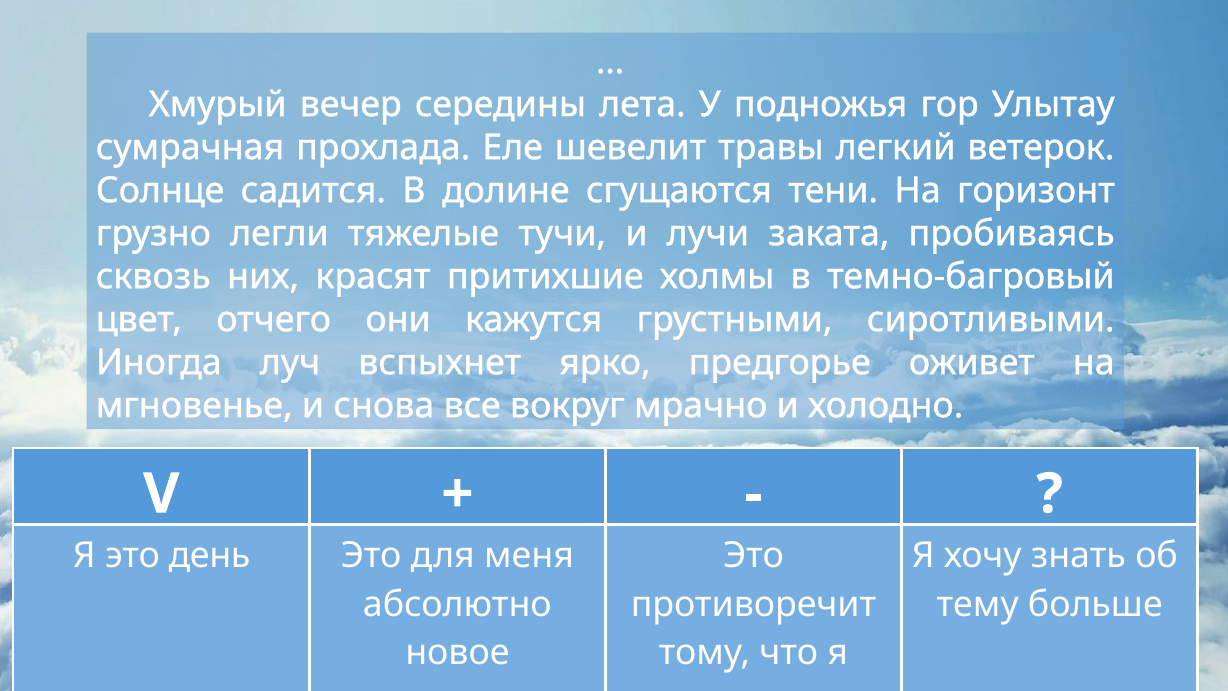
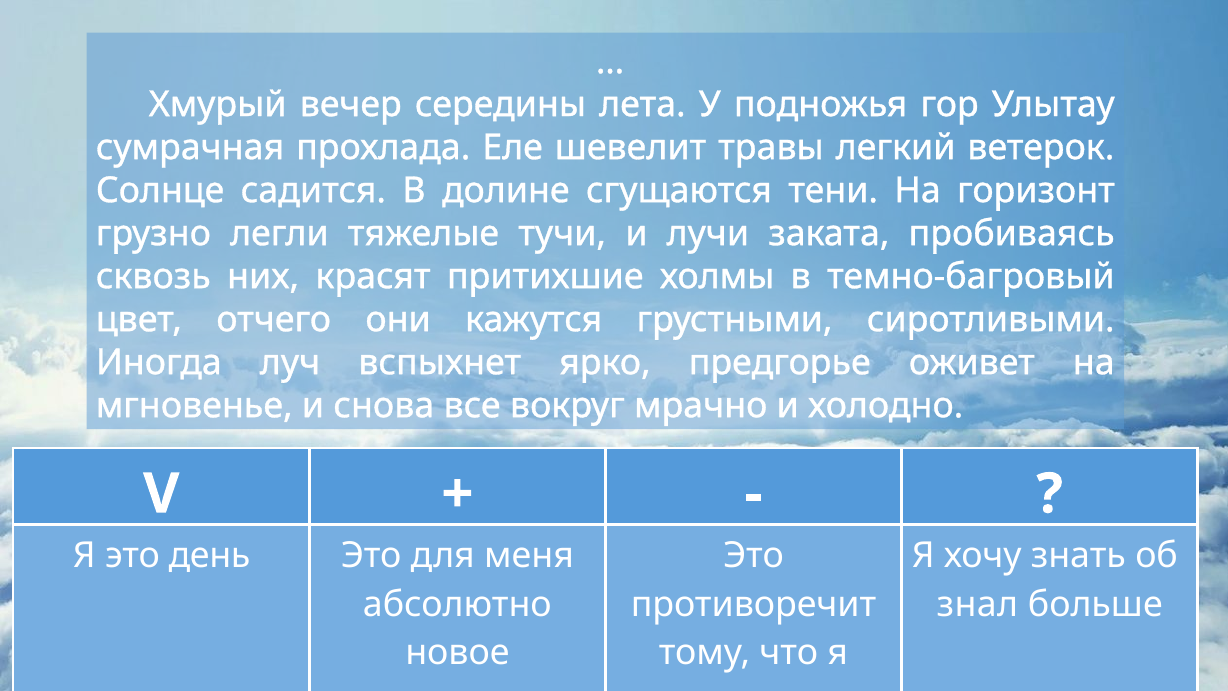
тему at (978, 604): тему -> знал
